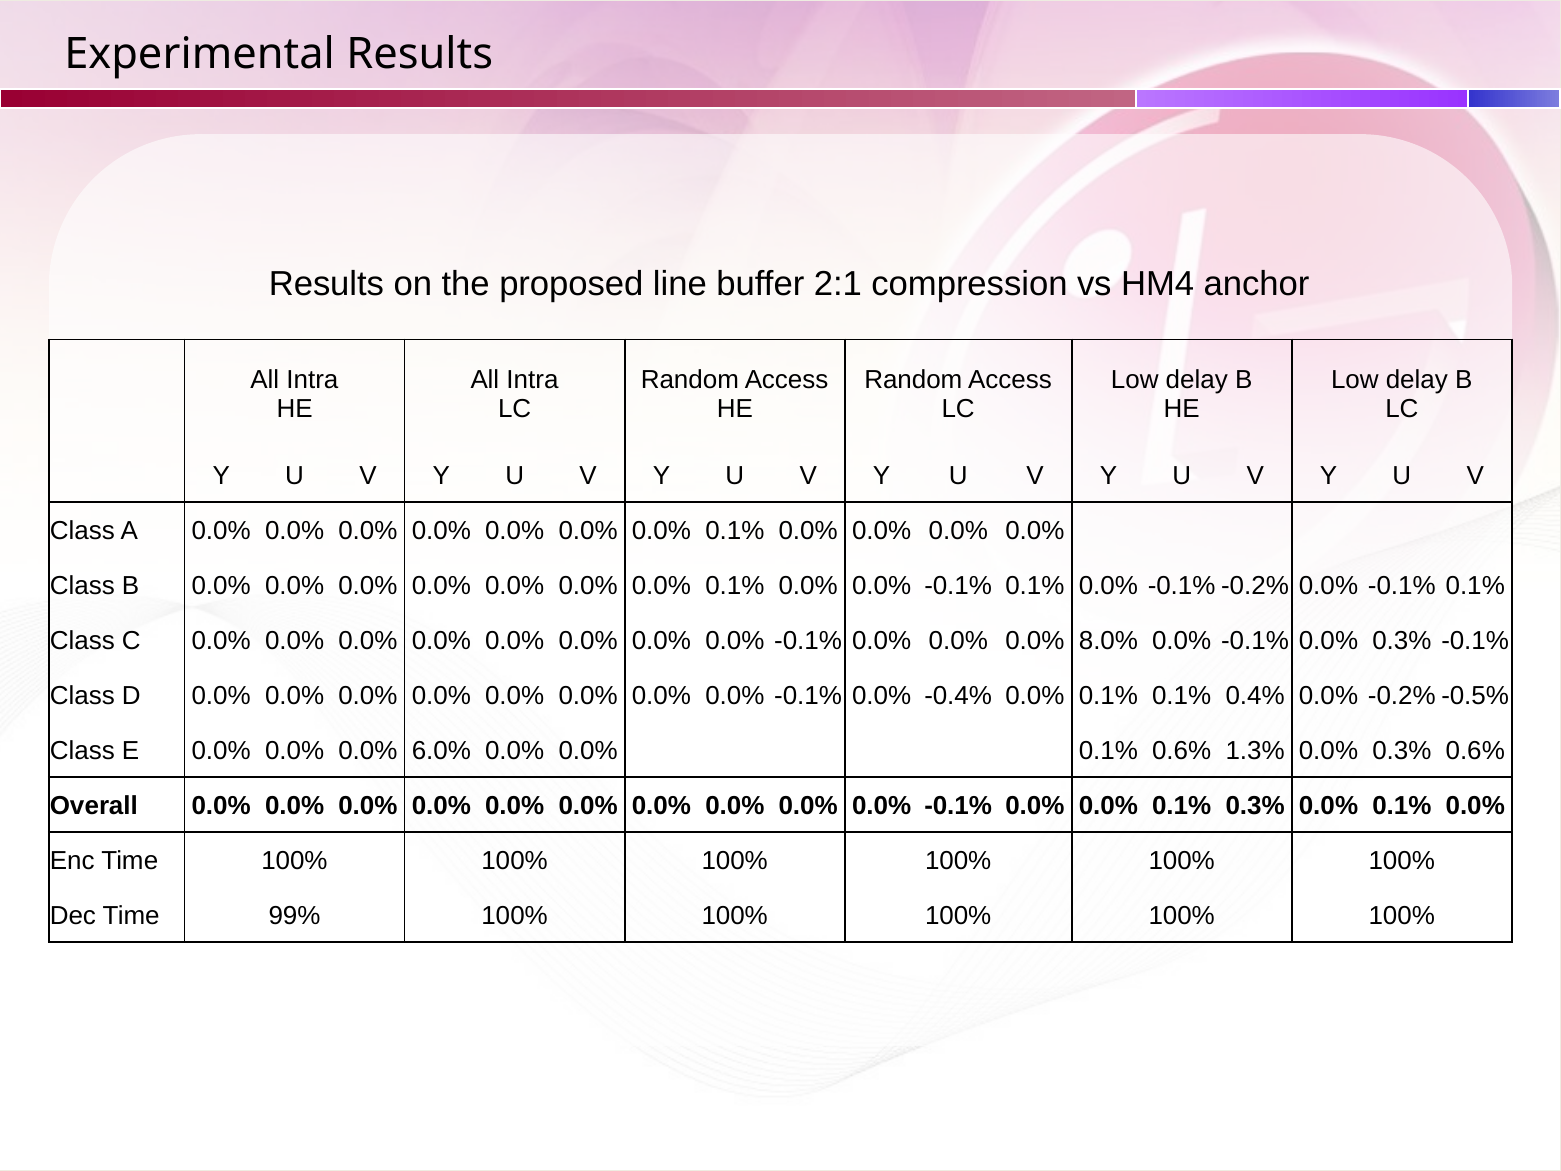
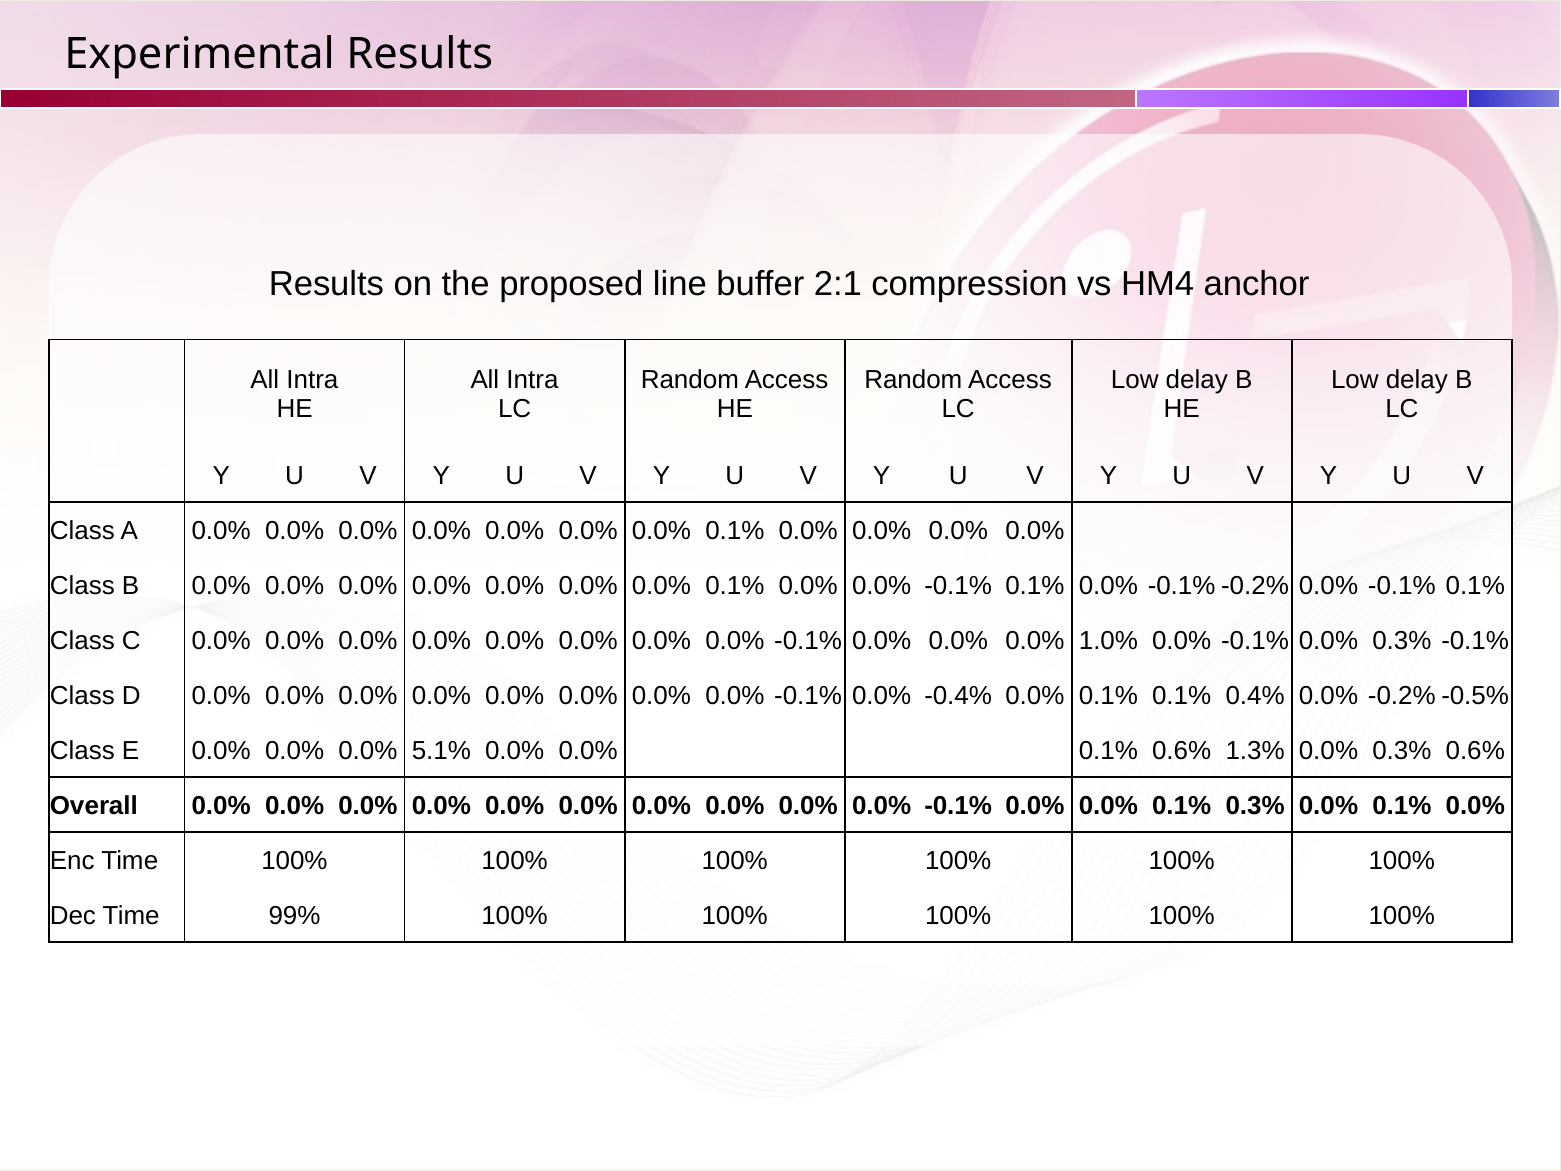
8.0%: 8.0% -> 1.0%
6.0%: 6.0% -> 5.1%
